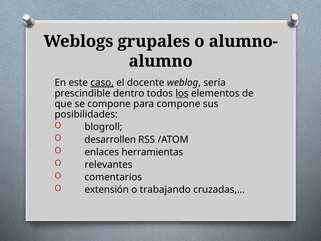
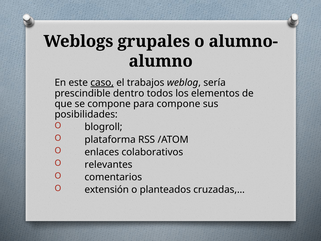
docente: docente -> trabajos
los underline: present -> none
desarrollen: desarrollen -> plataforma
herramientas: herramientas -> colaborativos
trabajando: trabajando -> planteados
